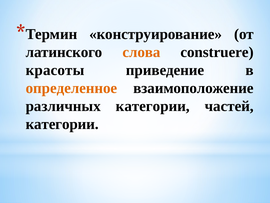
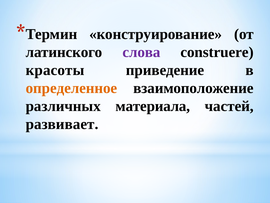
слова colour: orange -> purple
различных категории: категории -> материала
категории at (62, 124): категории -> развивает
